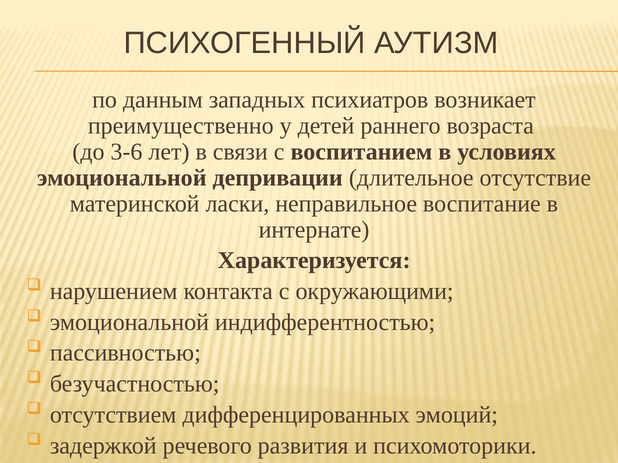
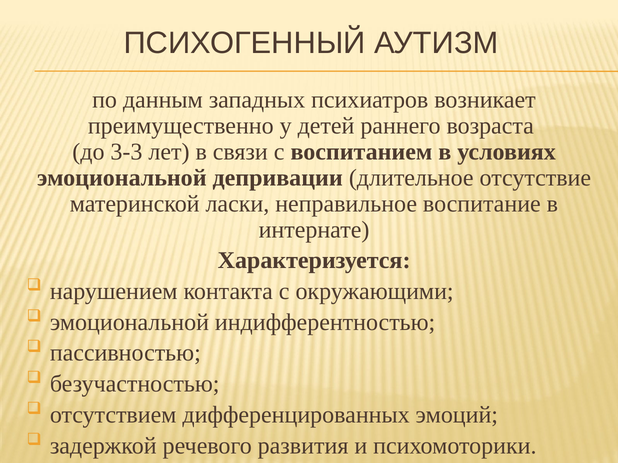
3-6: 3-6 -> 3-3
